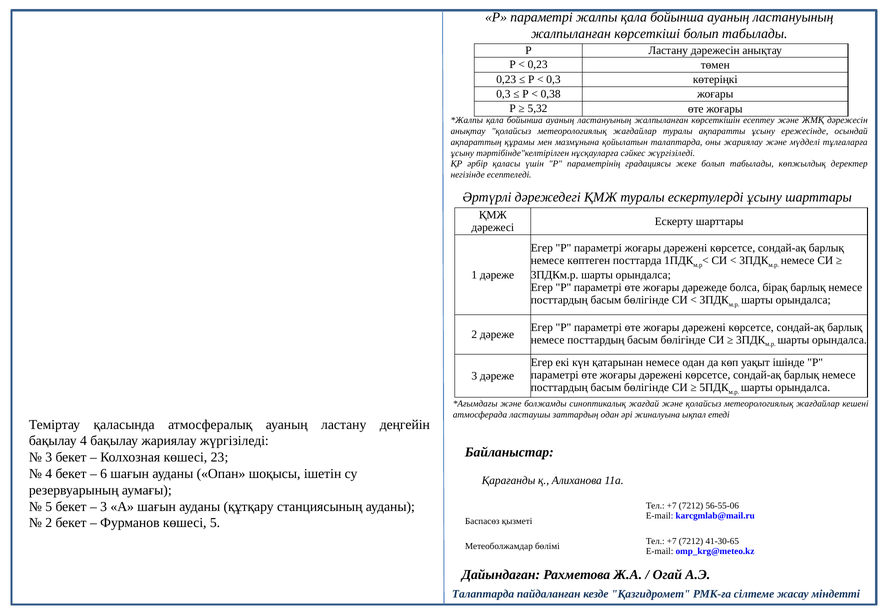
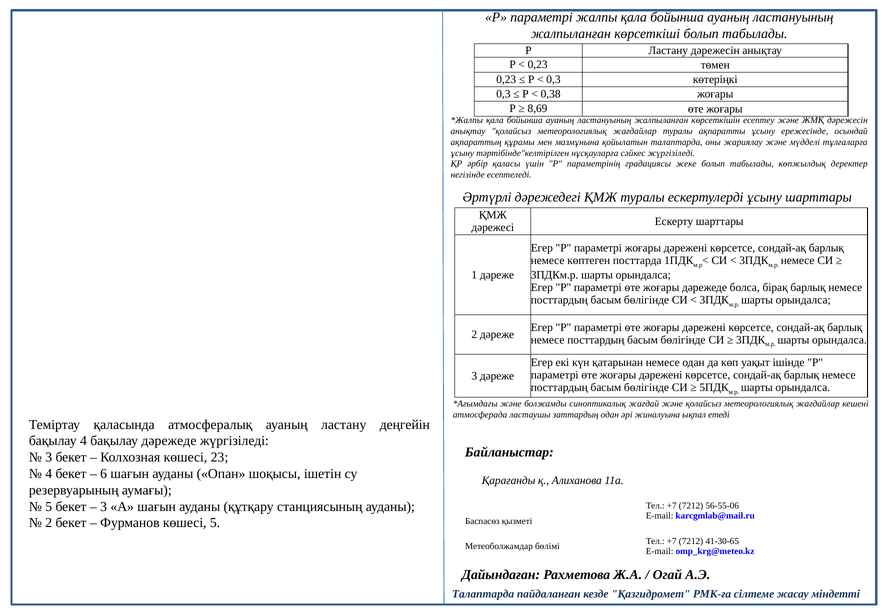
5,32: 5,32 -> 8,69
бақылау жариялау: жариялау -> дәрежеде
